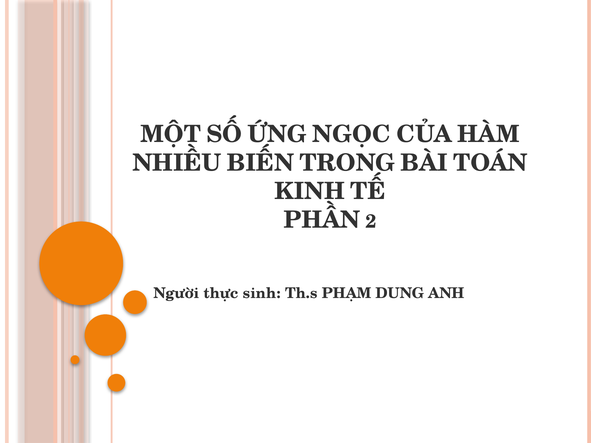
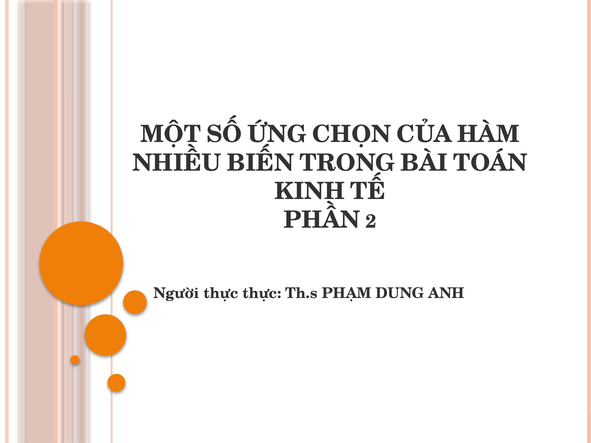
NGỌC: NGỌC -> CHỌN
thực sinh: sinh -> thực
